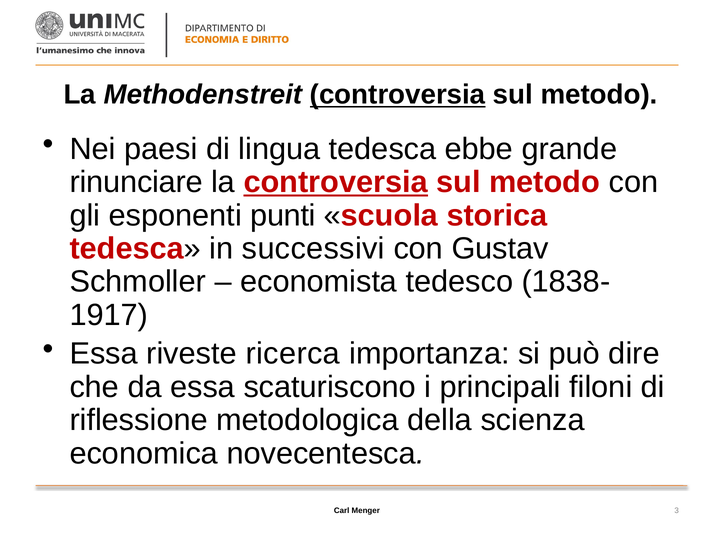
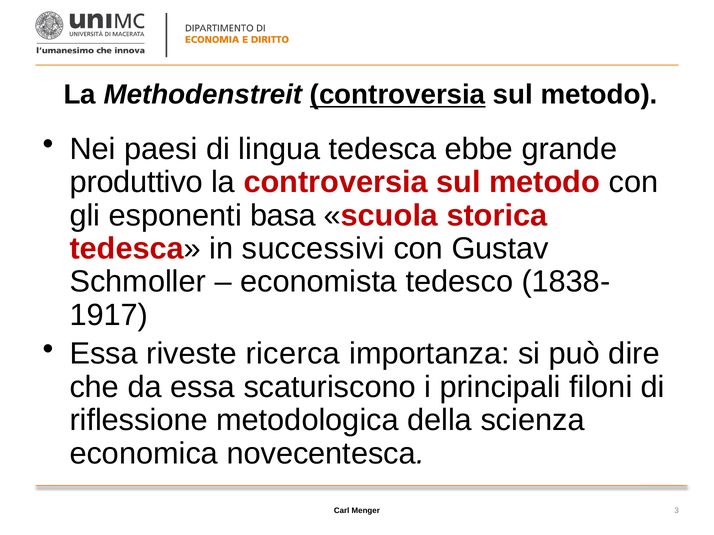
rinunciare: rinunciare -> produttivo
controversia at (336, 182) underline: present -> none
punti: punti -> basa
